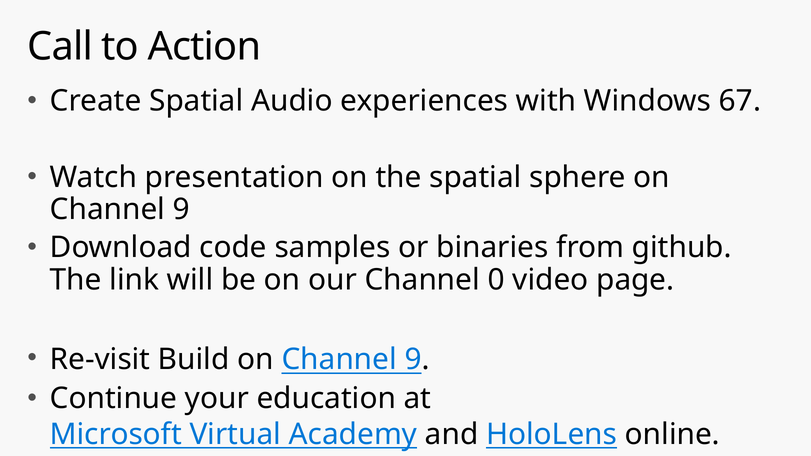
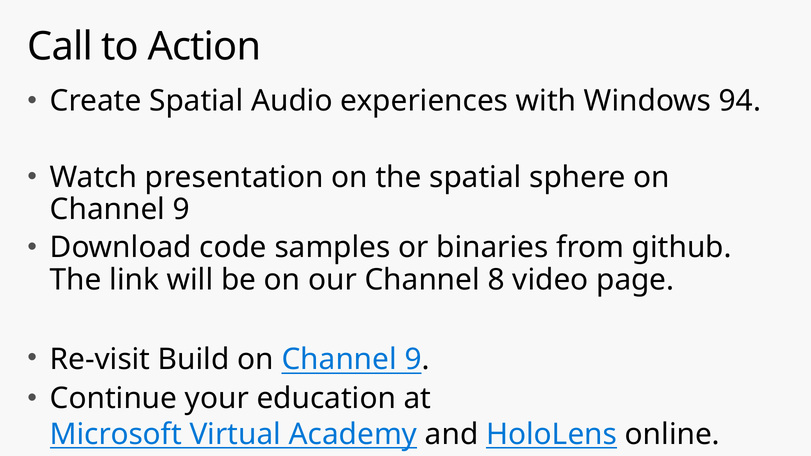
67: 67 -> 94
0: 0 -> 8
